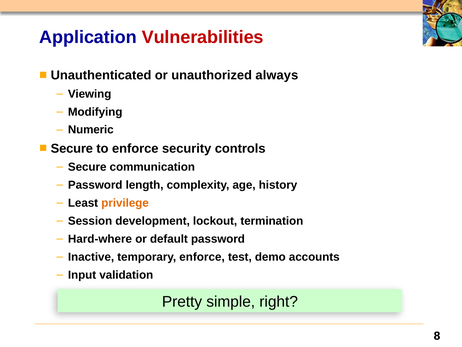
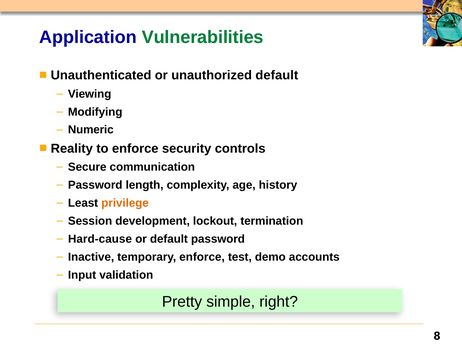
Vulnerabilities colour: red -> green
unauthorized always: always -> default
Secure at (72, 148): Secure -> Reality
Hard-where: Hard-where -> Hard-cause
